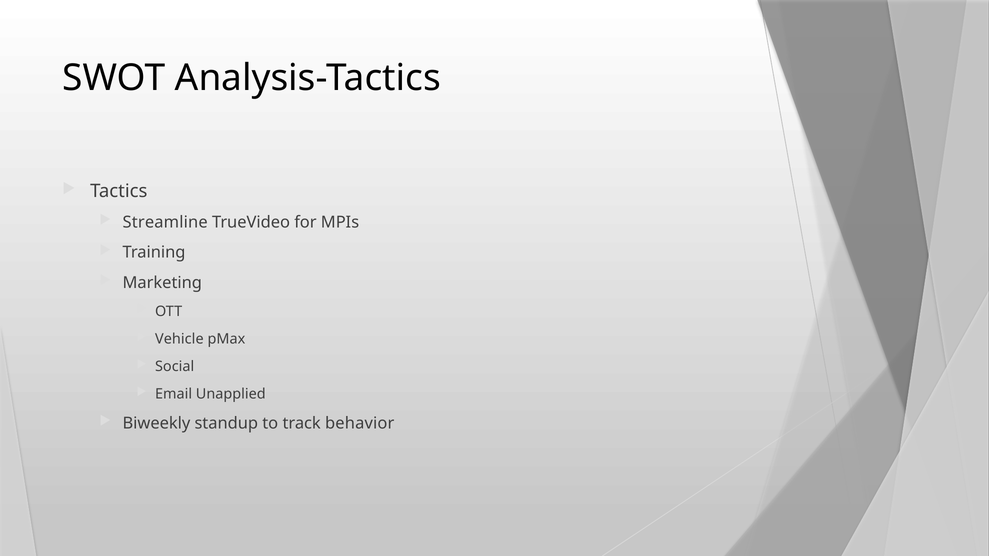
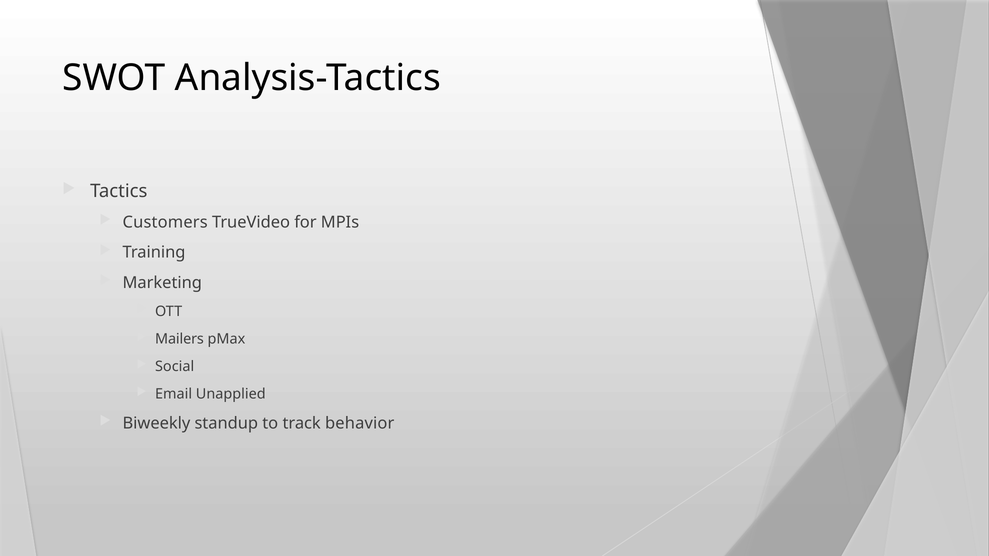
Streamline: Streamline -> Customers
Vehicle: Vehicle -> Mailers
